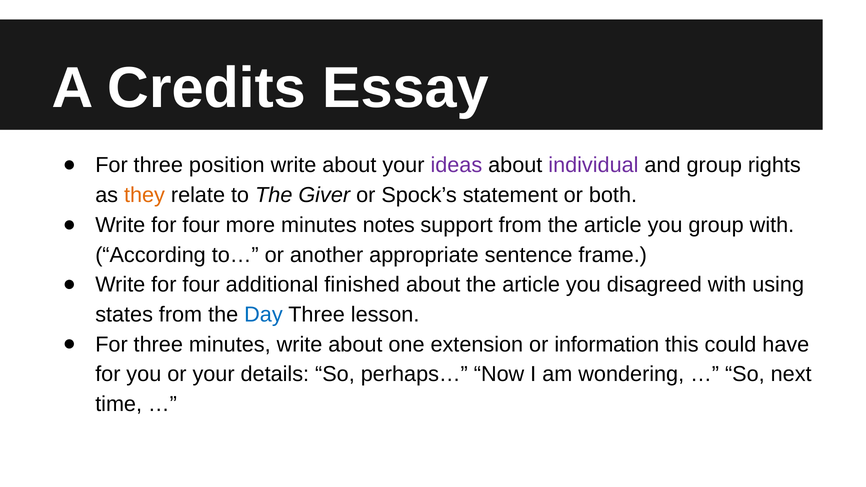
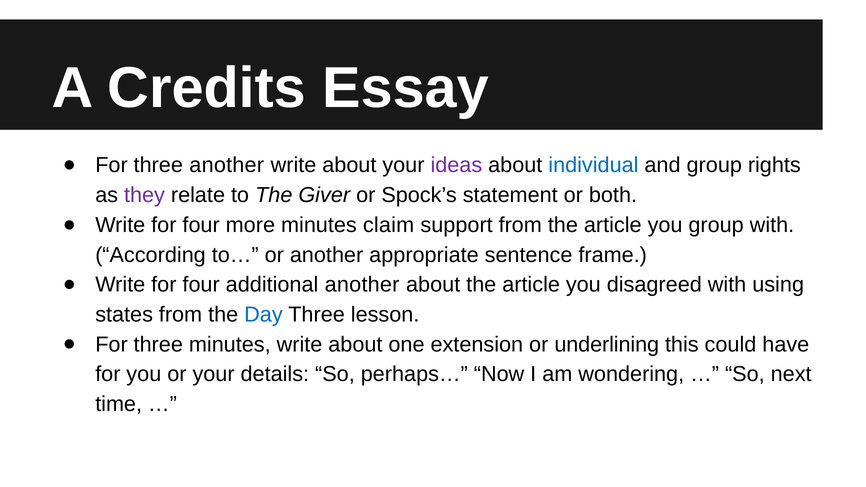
three position: position -> another
individual colour: purple -> blue
they colour: orange -> purple
notes: notes -> claim
additional finished: finished -> another
information: information -> underlining
